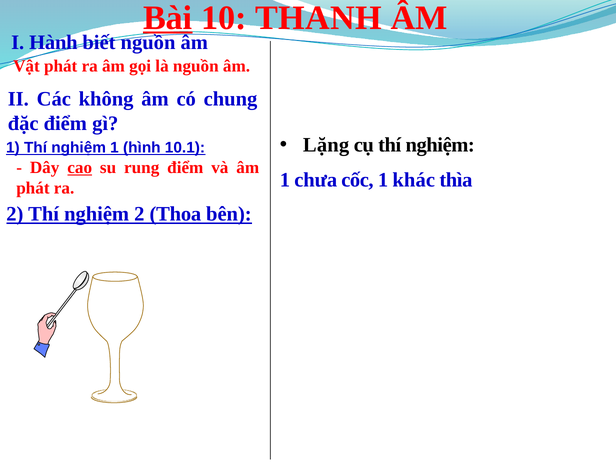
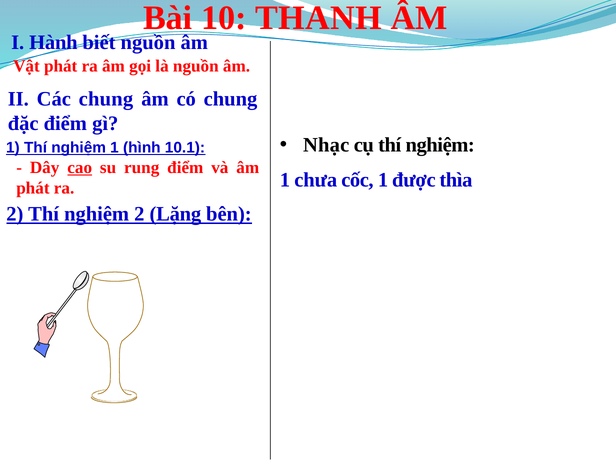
Bài underline: present -> none
Các không: không -> chung
Lặng: Lặng -> Nhạc
khác: khác -> được
Thoa: Thoa -> Lặng
